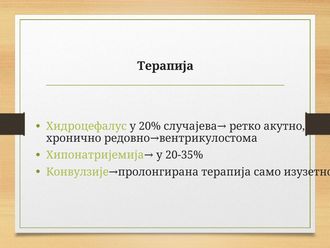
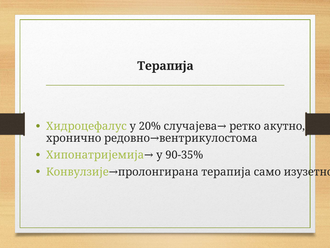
20-35%: 20-35% -> 90-35%
